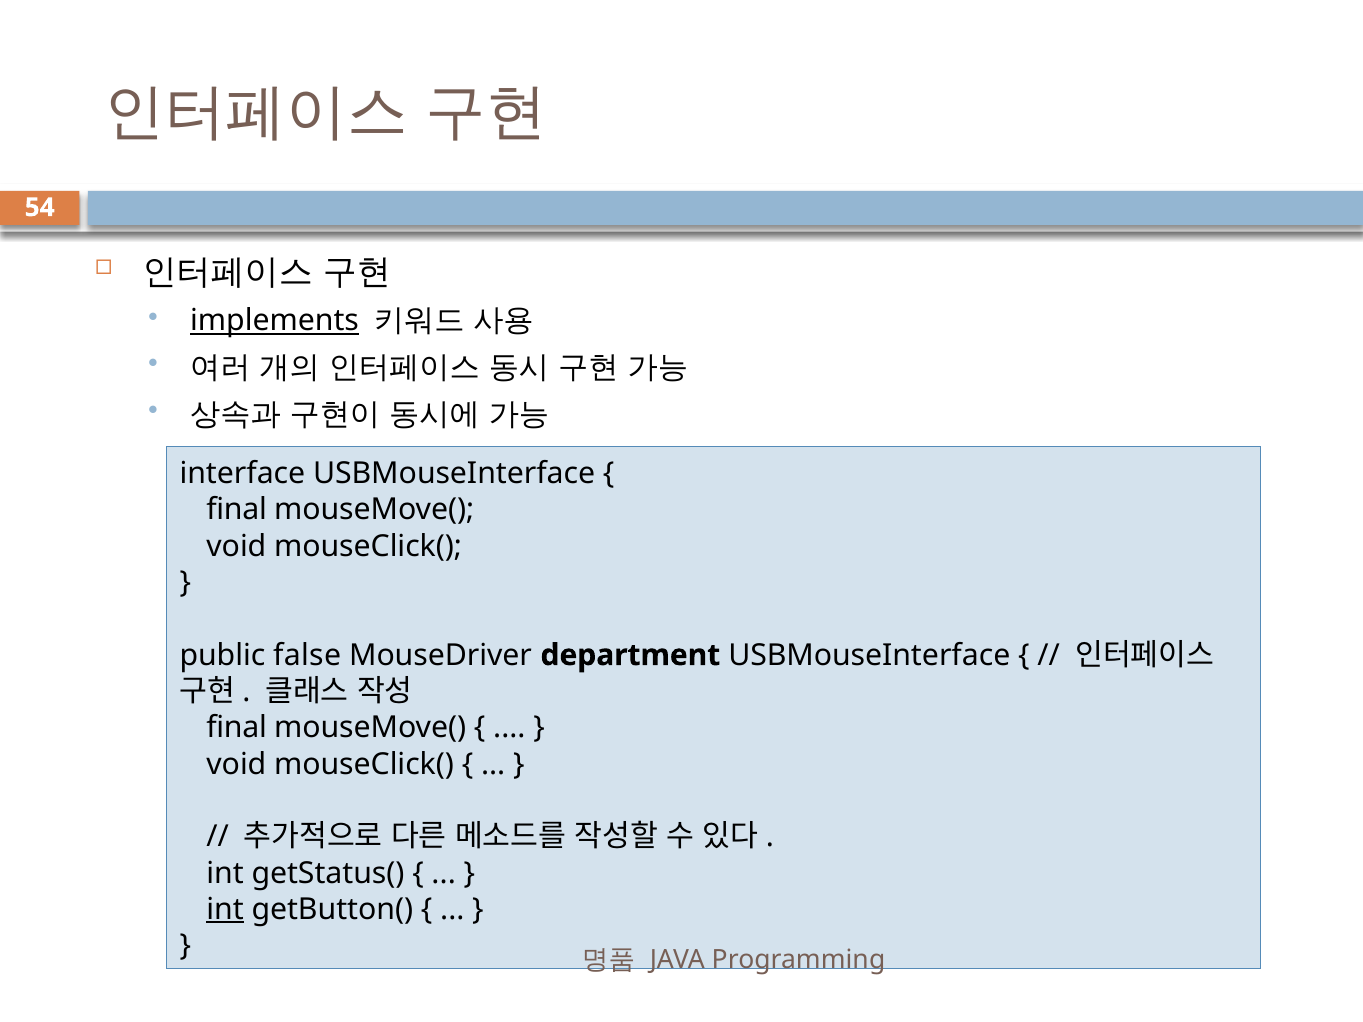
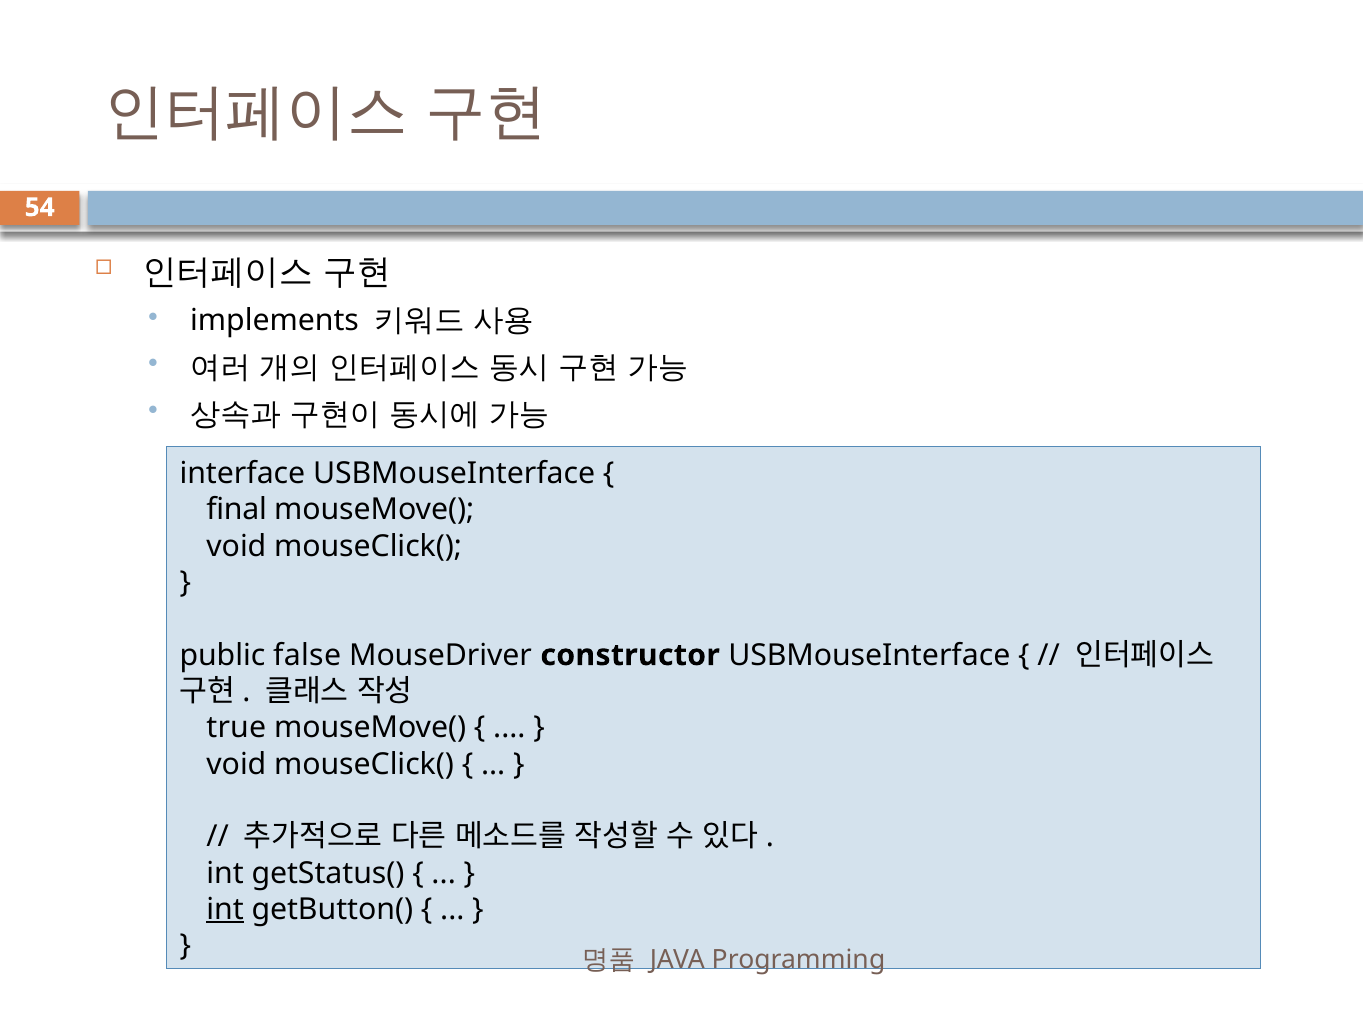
implements underline: present -> none
department: department -> constructor
final at (237, 728): final -> true
